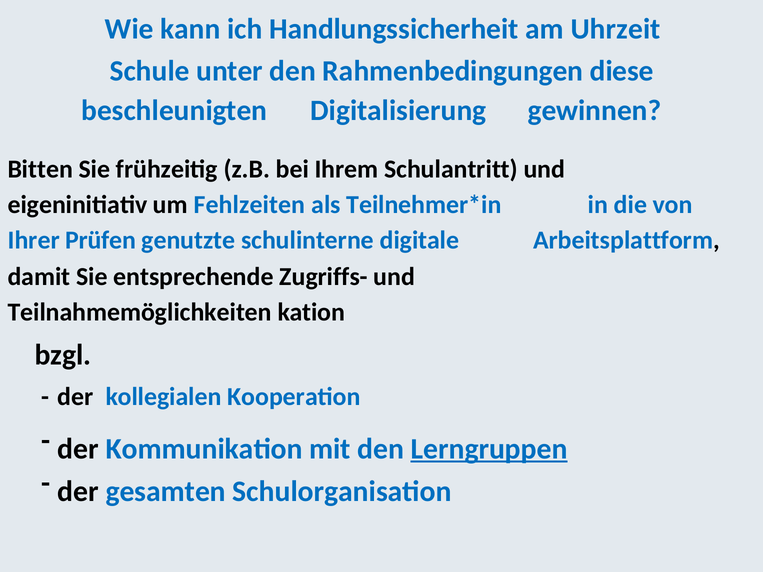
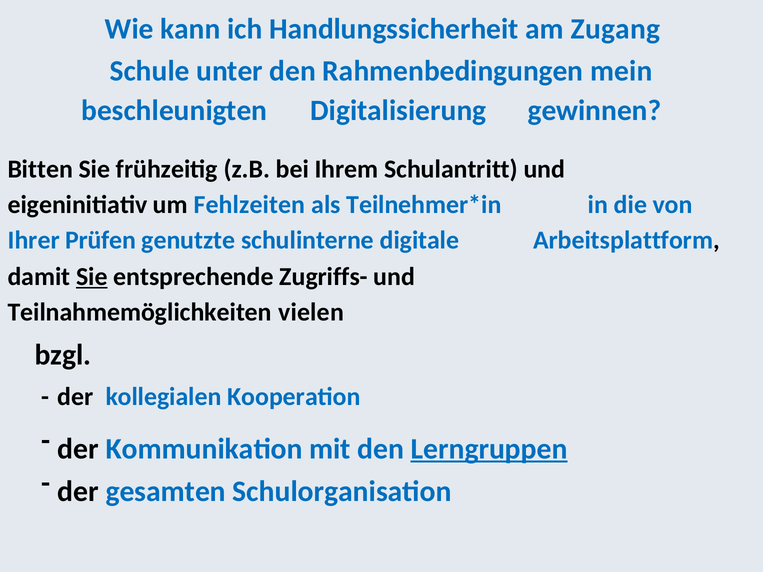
Uhrzeit: Uhrzeit -> Zugang
diese: diese -> mein
Sie at (92, 277) underline: none -> present
kation: kation -> vielen
